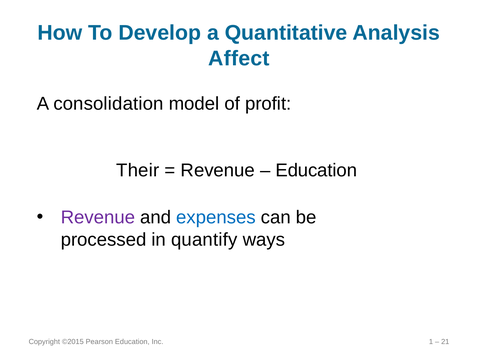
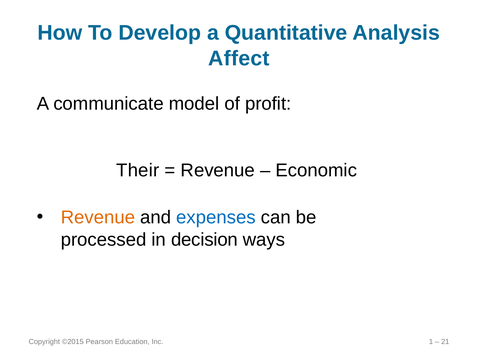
consolidation: consolidation -> communicate
Education at (316, 171): Education -> Economic
Revenue at (98, 218) colour: purple -> orange
quantify: quantify -> decision
